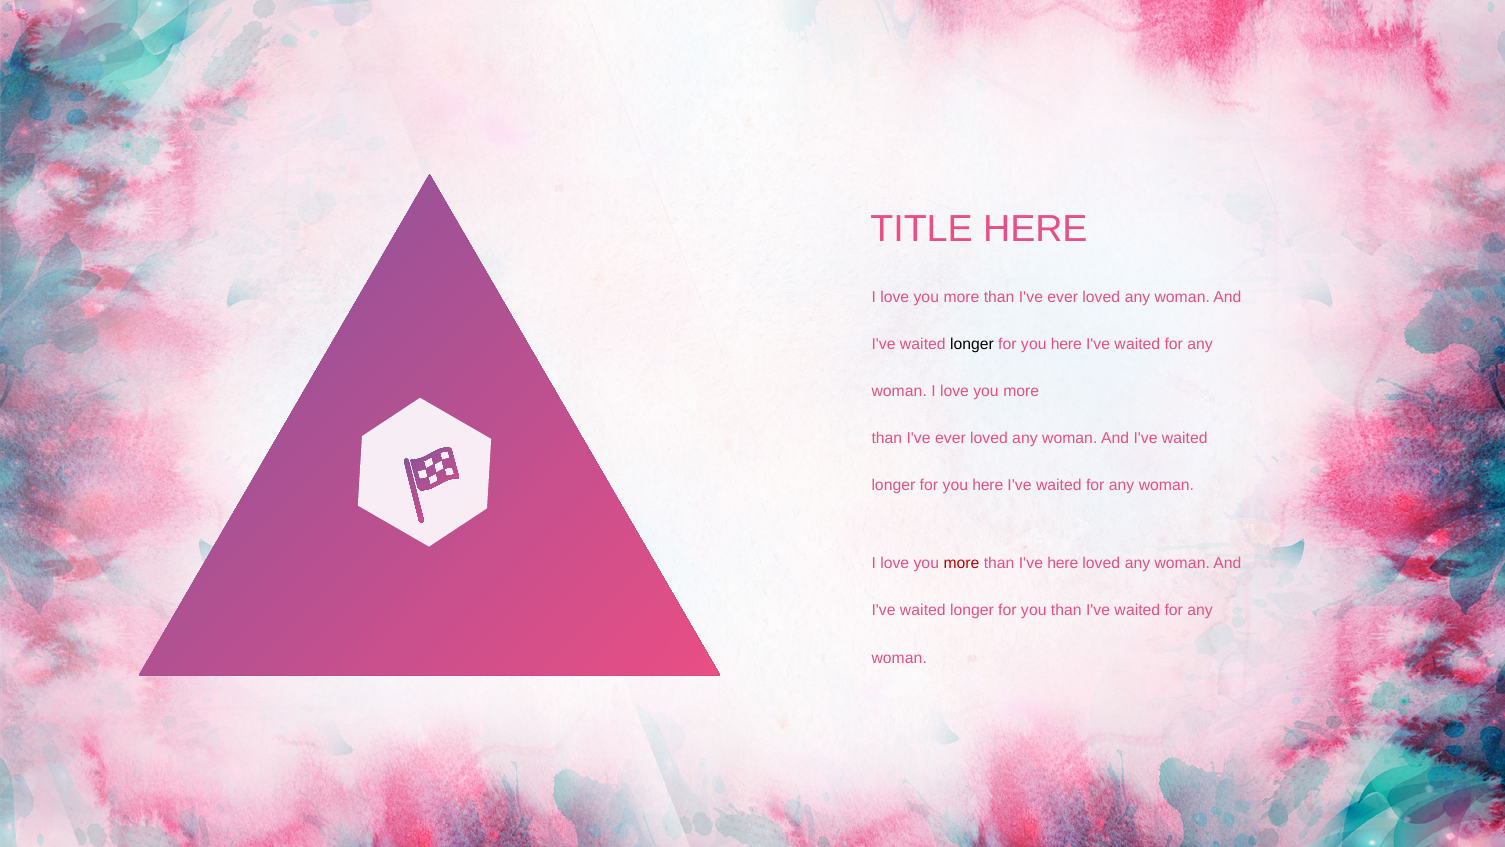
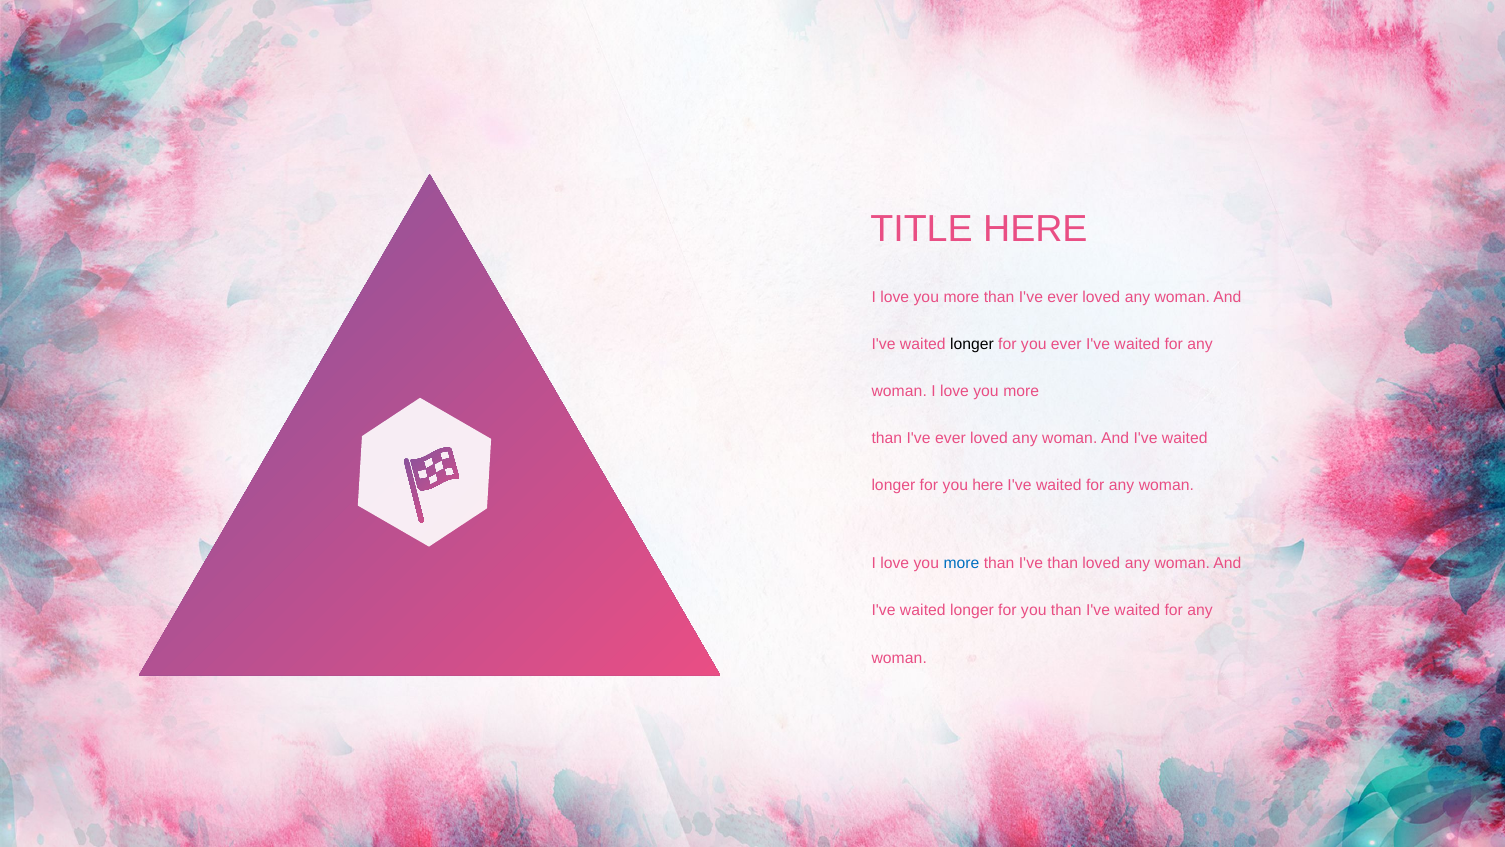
here at (1066, 344): here -> ever
more at (961, 563) colour: red -> blue
I've here: here -> than
